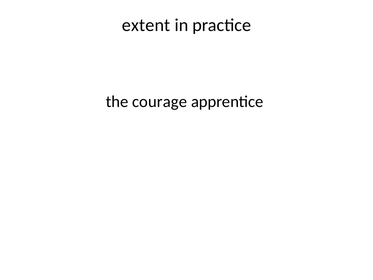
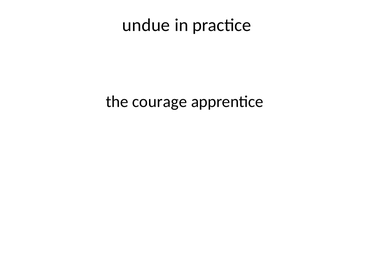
extent: extent -> undue
